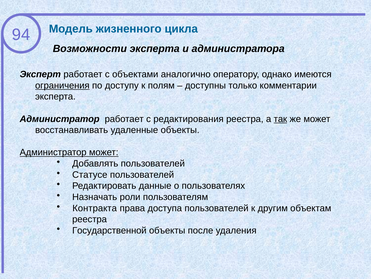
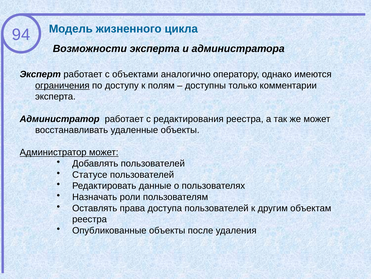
так underline: present -> none
Контракта: Контракта -> Оставлять
Государственной: Государственной -> Опубликованные
